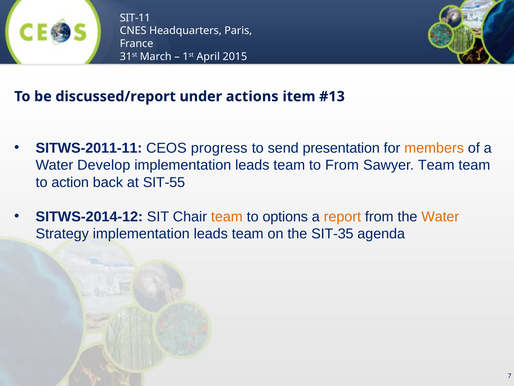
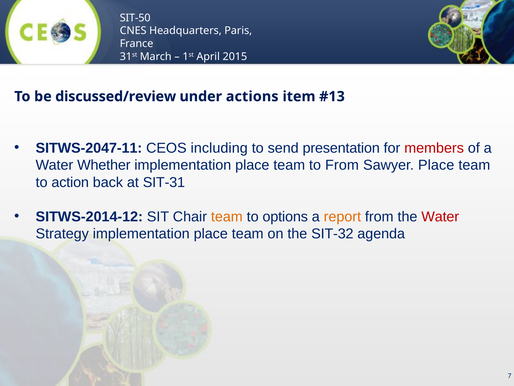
SIT-11: SIT-11 -> SIT-50
discussed/report: discussed/report -> discussed/review
SITWS-2011-11: SITWS-2011-11 -> SITWS-2047-11
progress: progress -> including
members colour: orange -> red
Develop: Develop -> Whether
leads at (252, 165): leads -> place
Sawyer Team: Team -> Place
SIT-55: SIT-55 -> SIT-31
Water at (440, 216) colour: orange -> red
Strategy implementation leads: leads -> place
SIT-35: SIT-35 -> SIT-32
